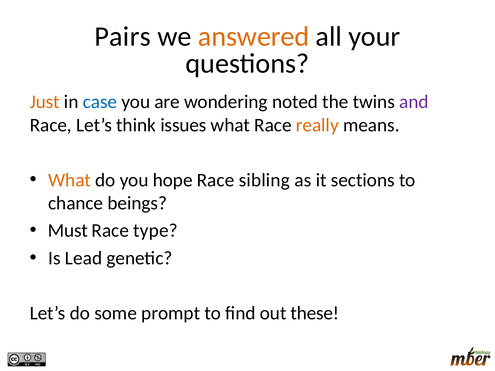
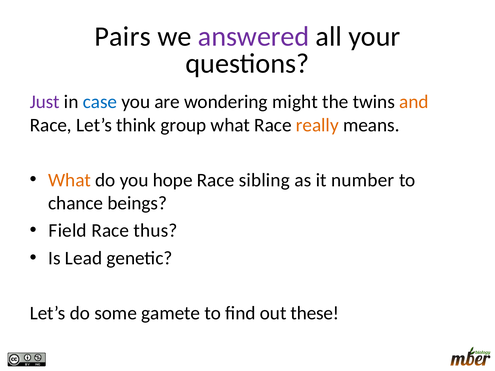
answered colour: orange -> purple
Just colour: orange -> purple
noted: noted -> might
and colour: purple -> orange
issues: issues -> group
sections: sections -> number
Must: Must -> Field
type: type -> thus
prompt: prompt -> gamete
